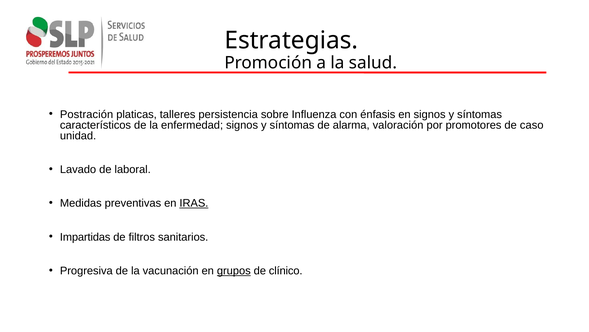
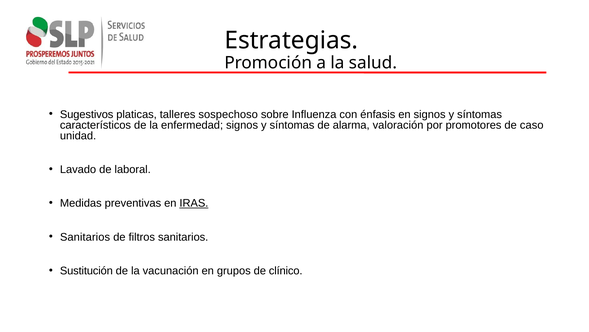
Postración: Postración -> Sugestivos
persistencia: persistencia -> sospechoso
Impartidas at (85, 237): Impartidas -> Sanitarios
Progresiva: Progresiva -> Sustitución
grupos underline: present -> none
